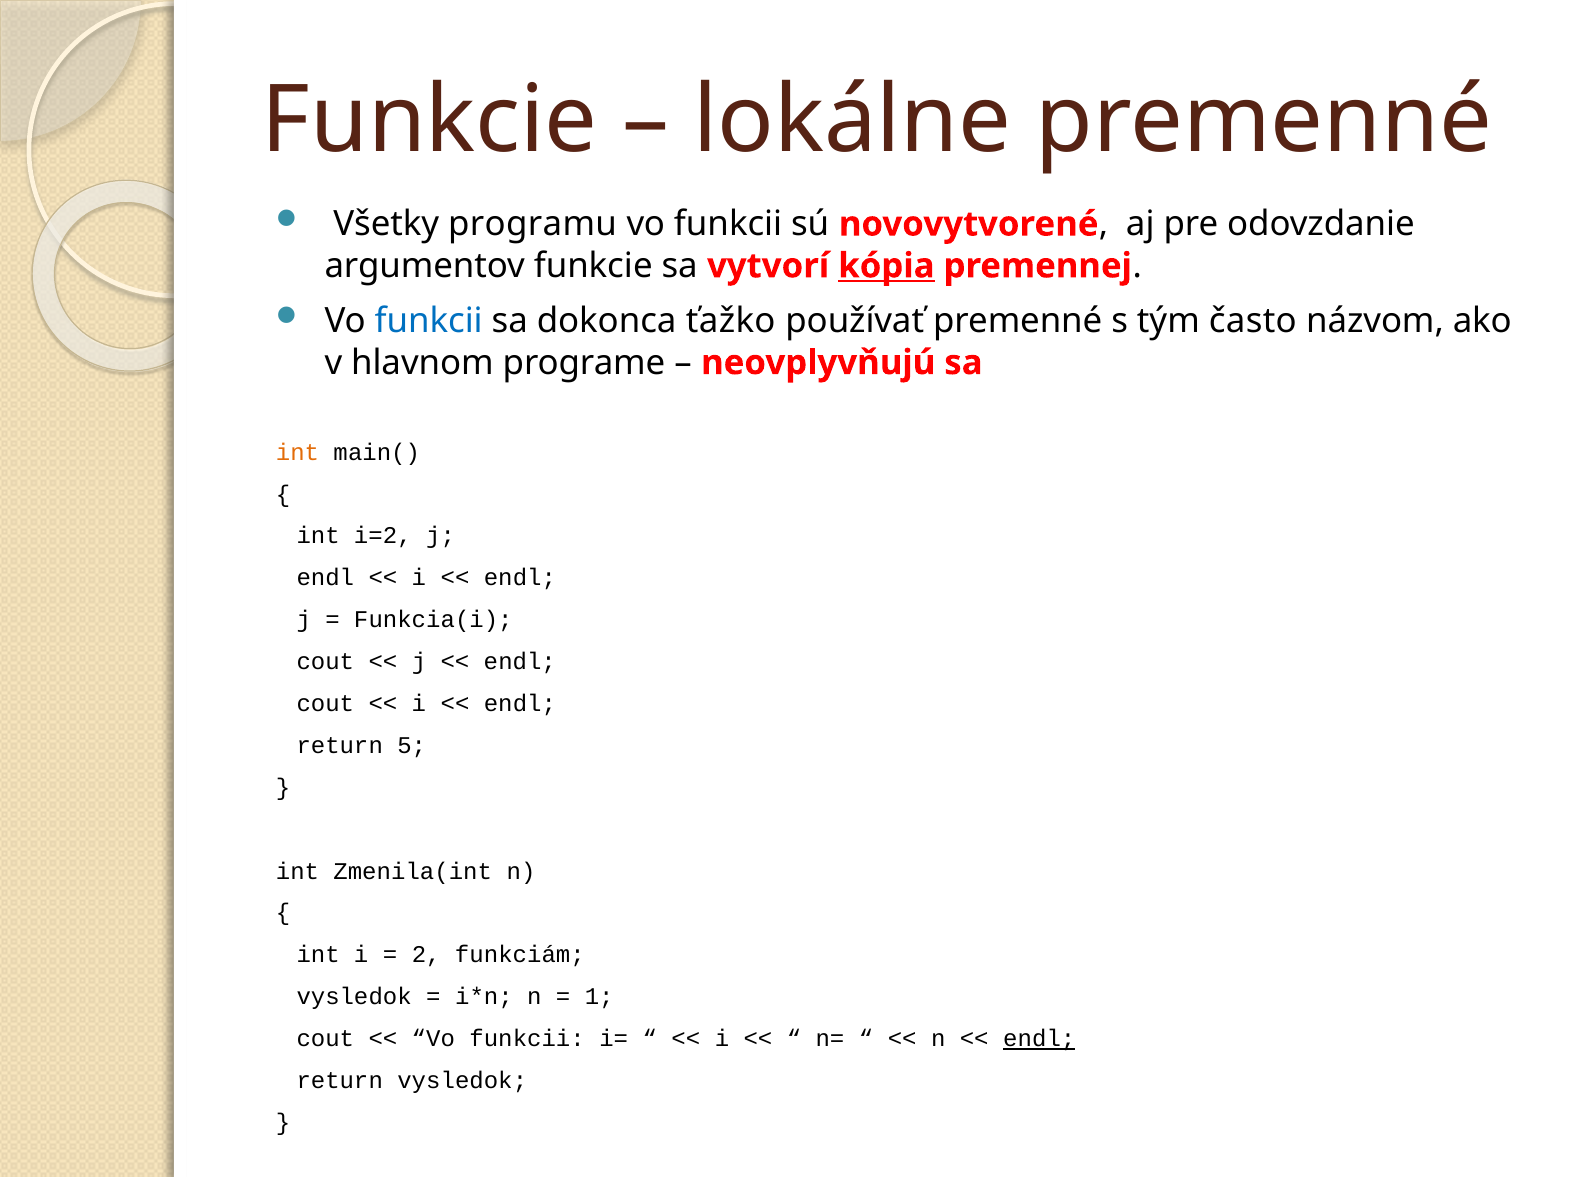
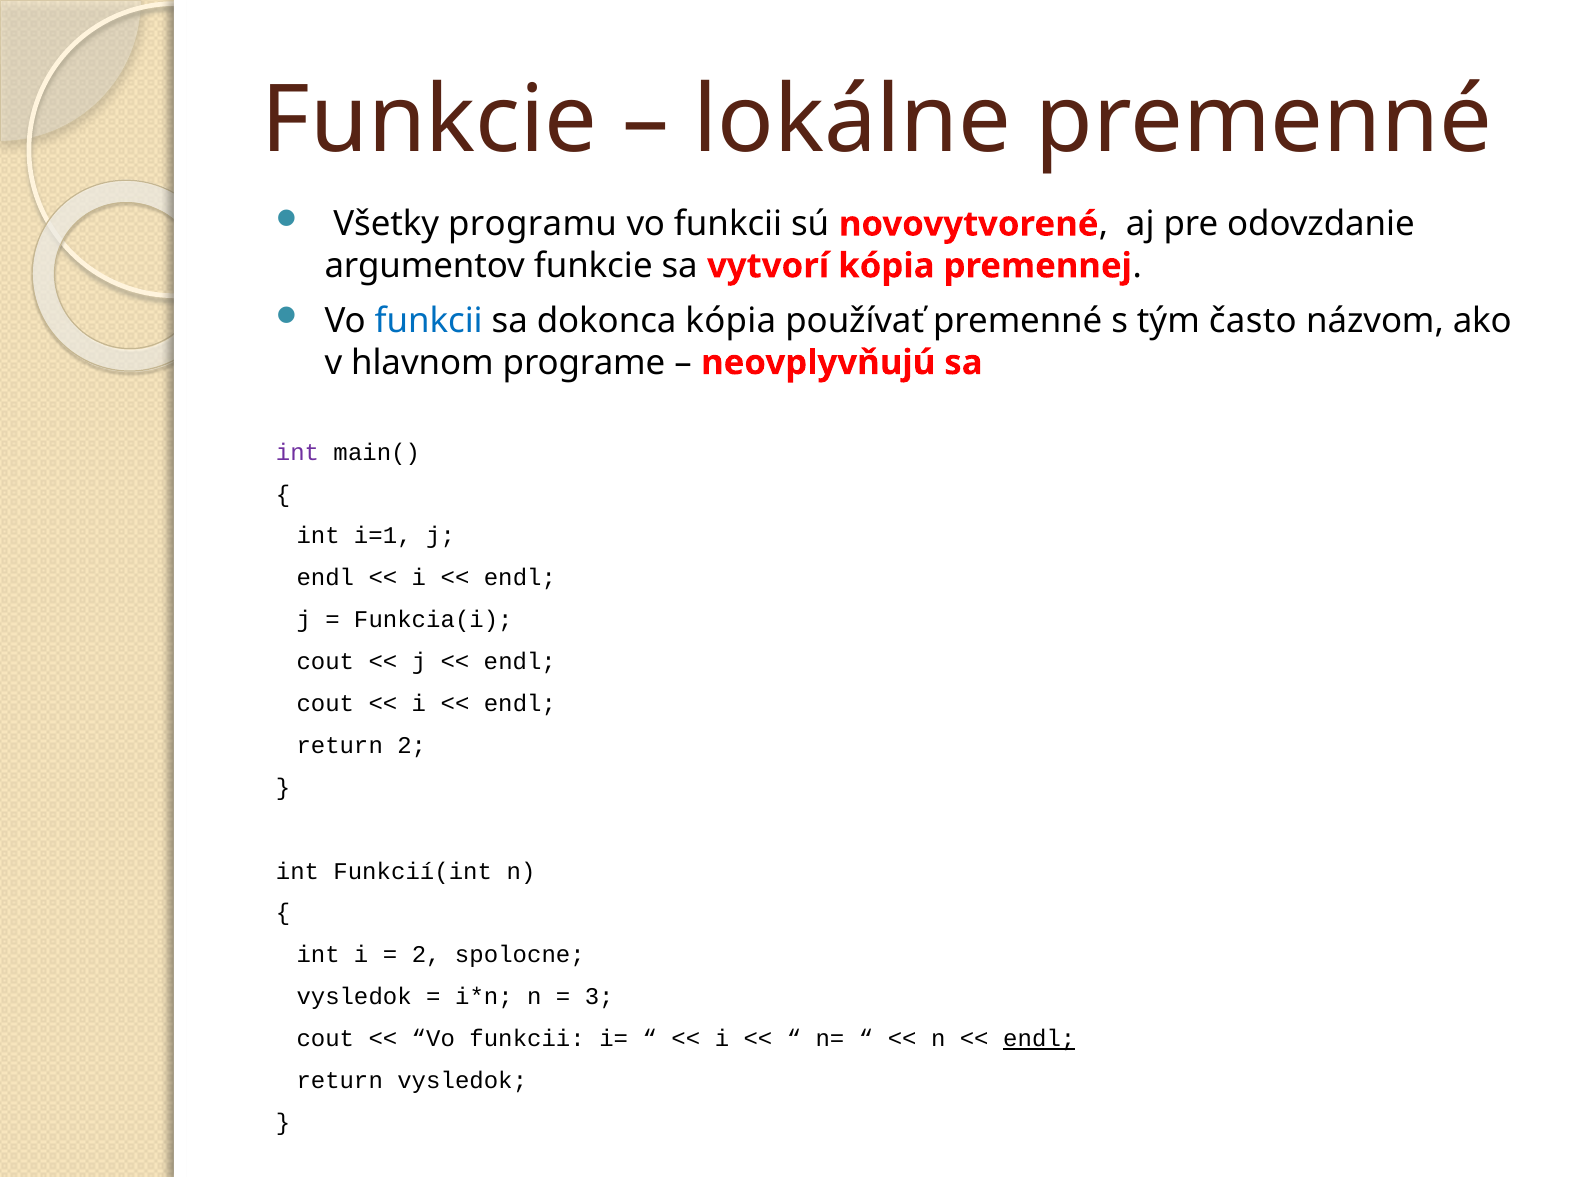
kópia at (886, 266) underline: present -> none
dokonca ťažko: ťažko -> kópia
int at (298, 452) colour: orange -> purple
i=2: i=2 -> i=1
return 5: 5 -> 2
Zmenila(int: Zmenila(int -> Funkcií(int
funkciám: funkciám -> spolocne
1: 1 -> 3
